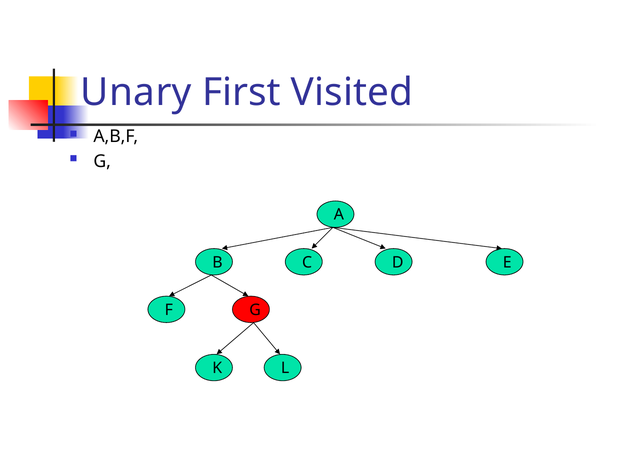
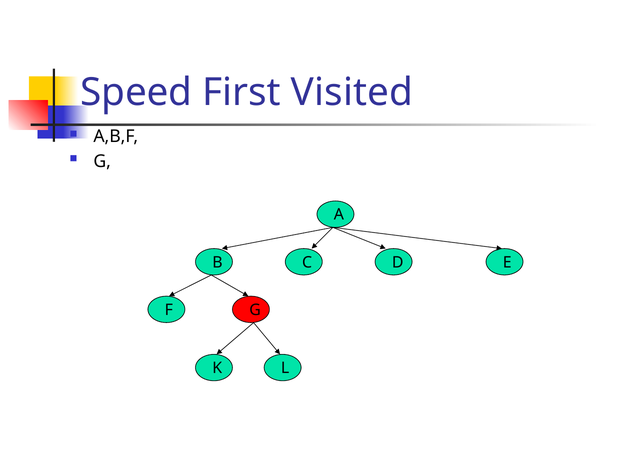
Unary: Unary -> Speed
